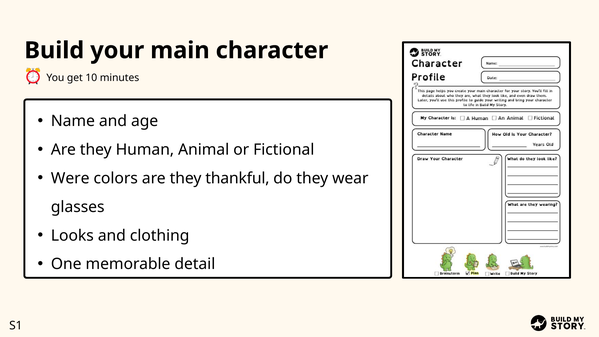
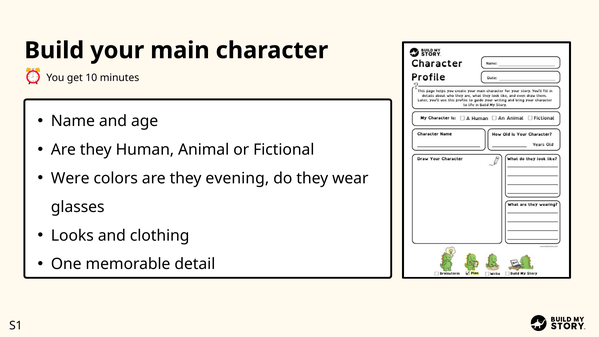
thankful: thankful -> evening
